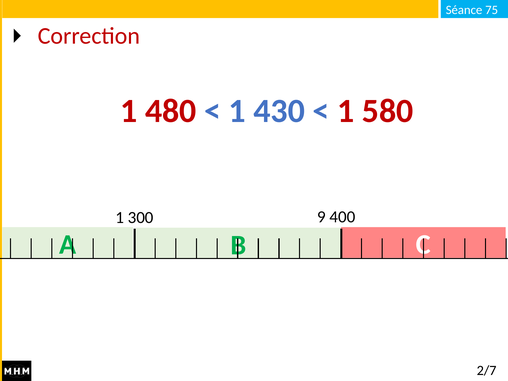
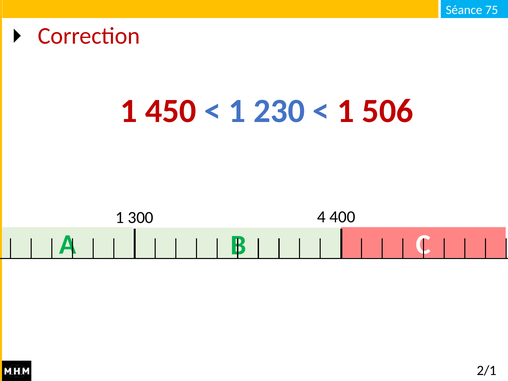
480: 480 -> 450
430: 430 -> 230
580: 580 -> 506
9: 9 -> 4
2/7: 2/7 -> 2/1
